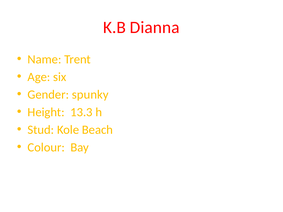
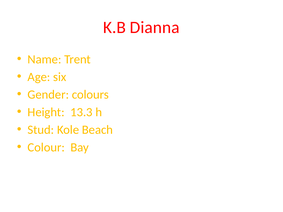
spunky: spunky -> colours
